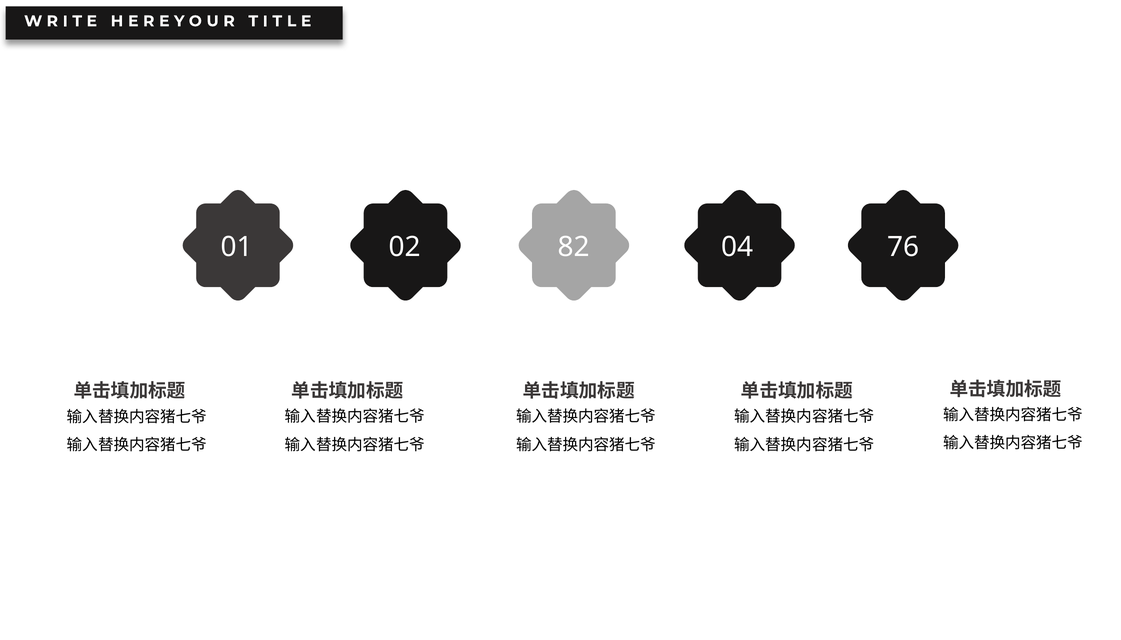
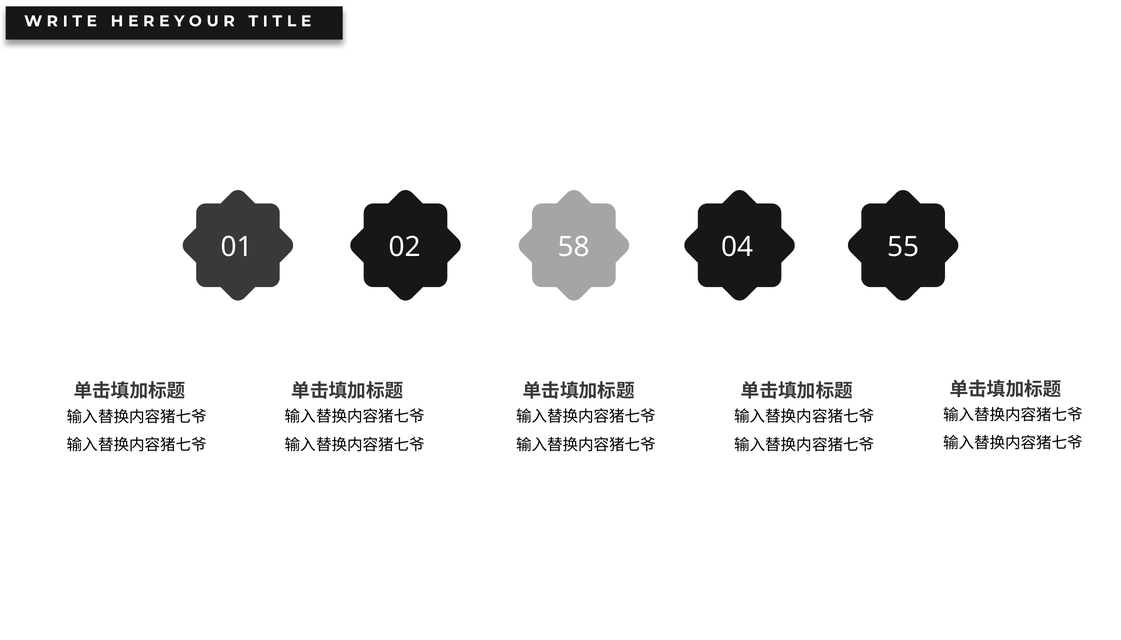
82: 82 -> 58
76: 76 -> 55
